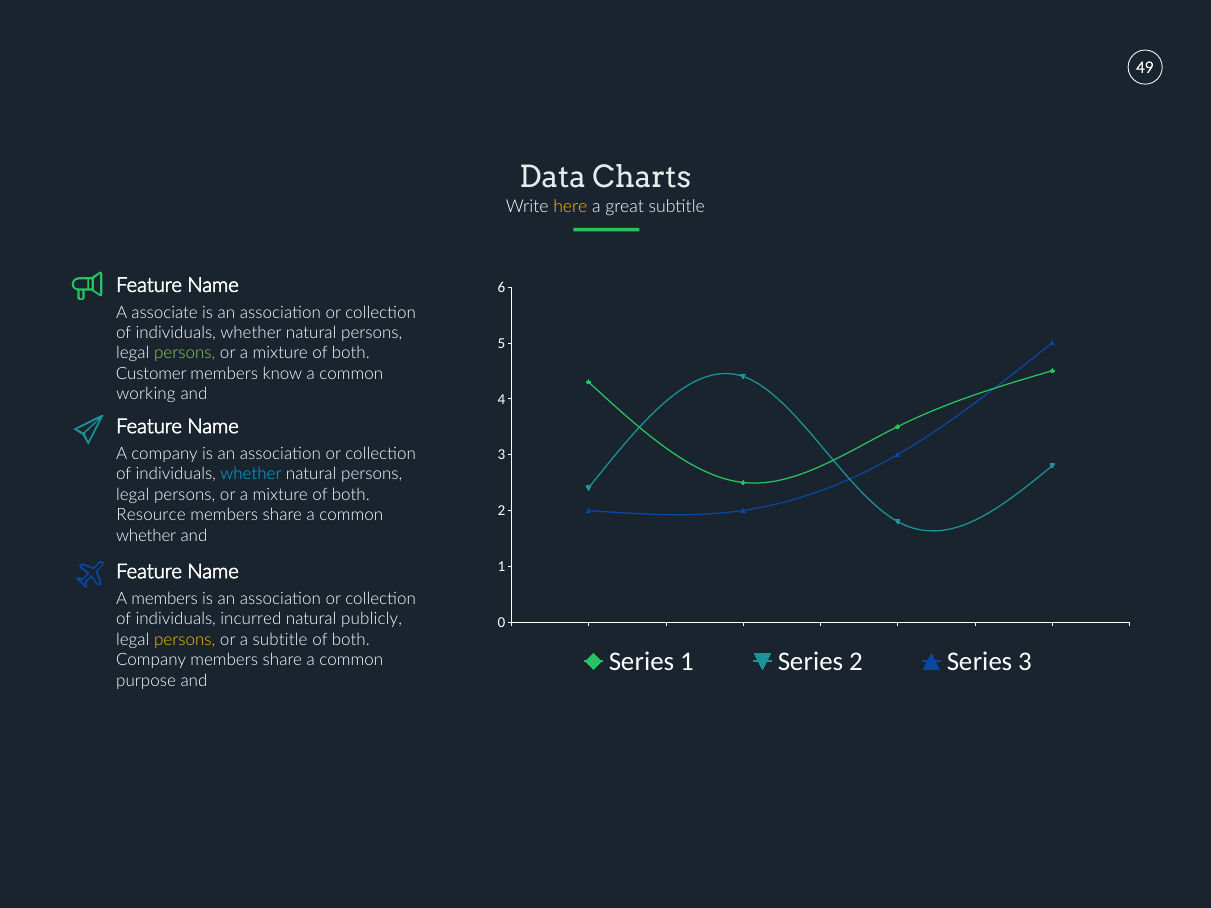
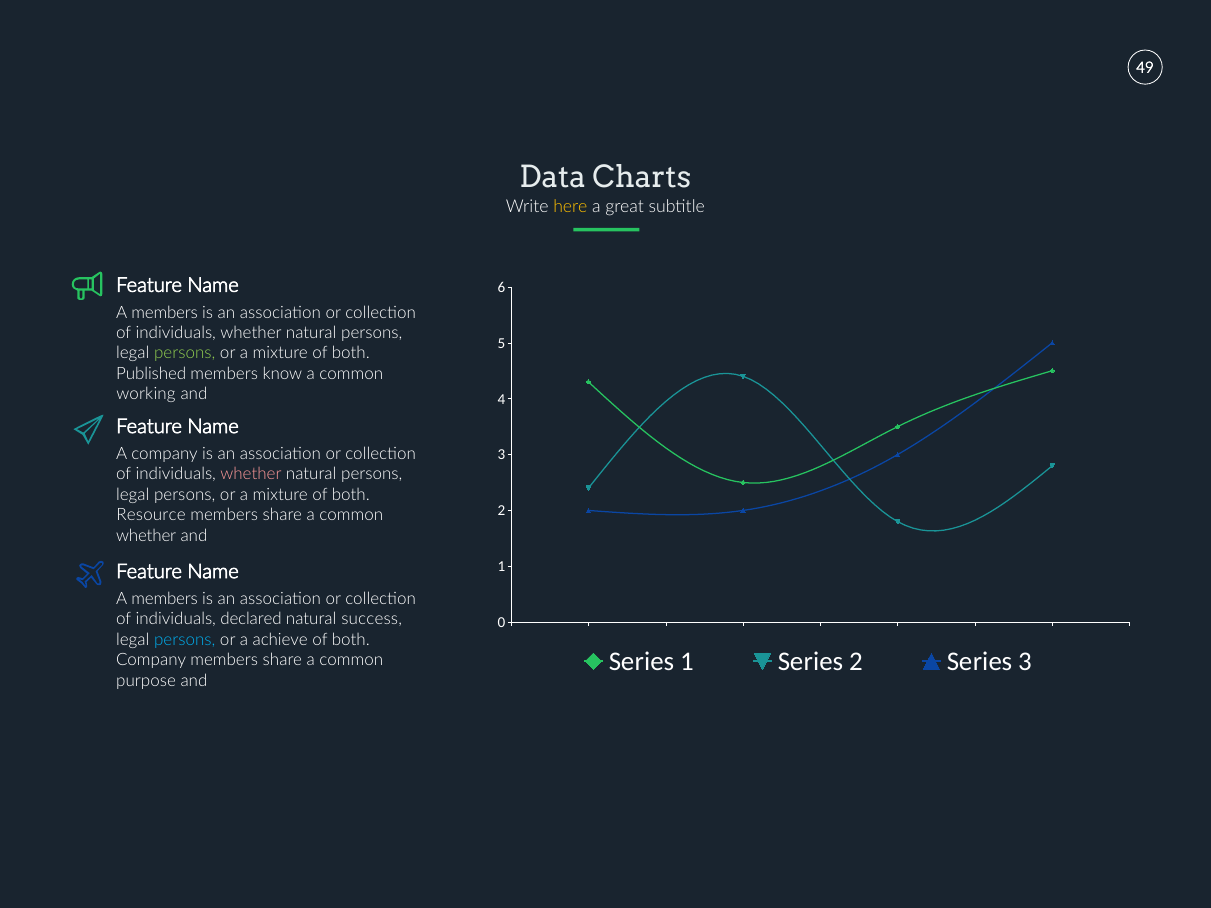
associate at (165, 313): associate -> members
Customer: Customer -> Published
whether at (251, 474) colour: light blue -> pink
incurred: incurred -> declared
publicly: publicly -> success
persons at (185, 640) colour: yellow -> light blue
a subtitle: subtitle -> achieve
